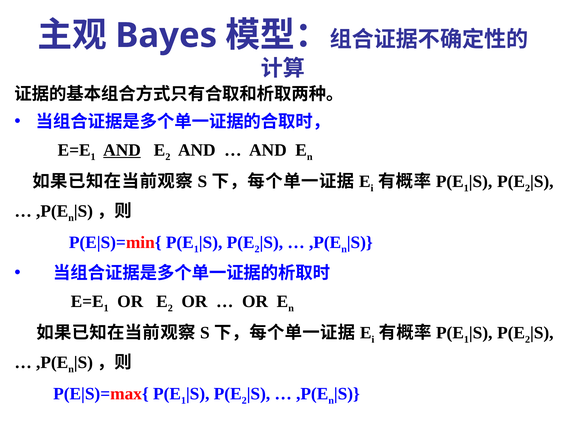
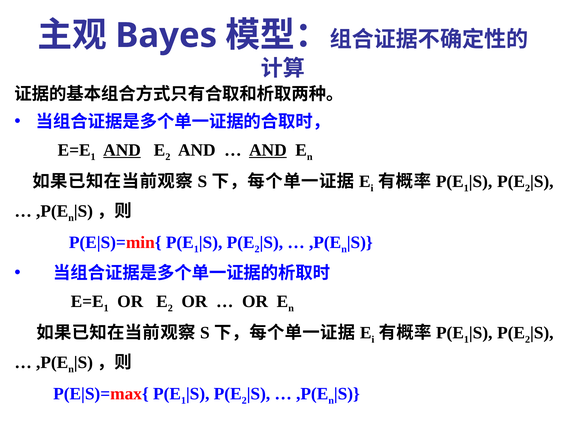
AND at (268, 150) underline: none -> present
